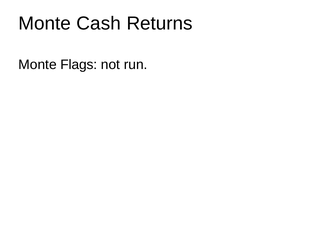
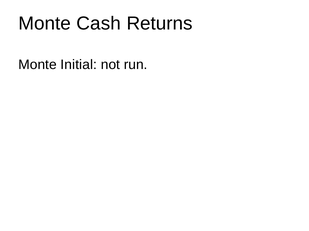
Flags: Flags -> Initial
